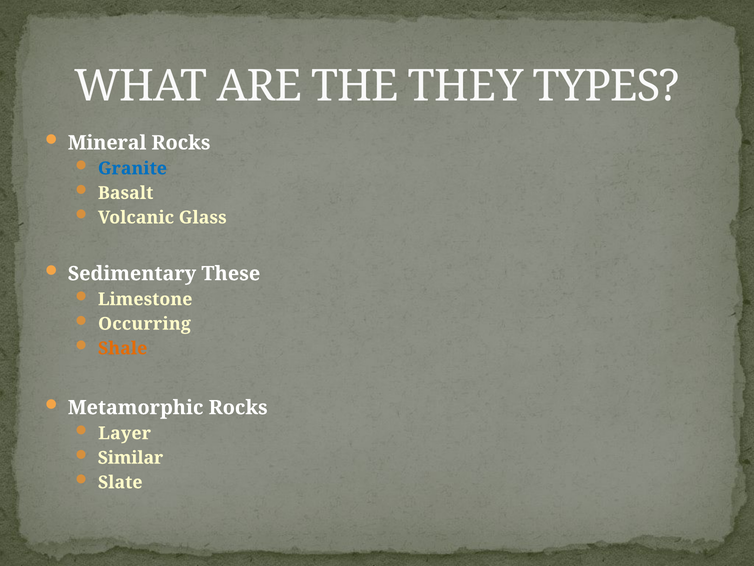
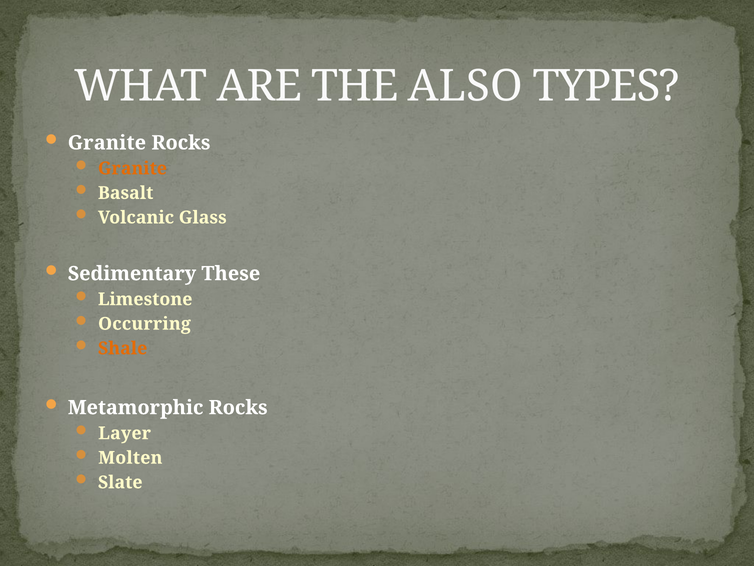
THEY: THEY -> ALSO
Mineral at (107, 143): Mineral -> Granite
Granite at (132, 168) colour: blue -> orange
Similar: Similar -> Molten
